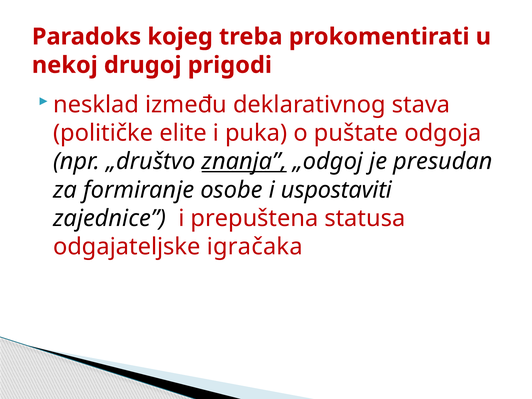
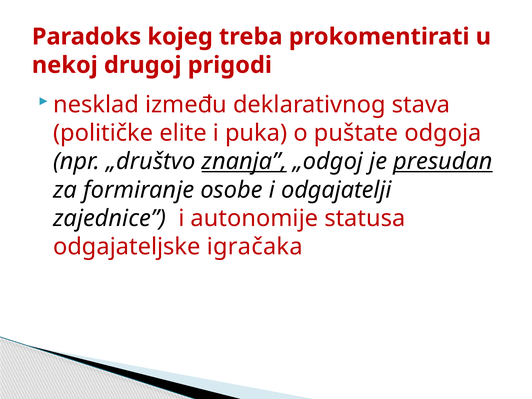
presudan underline: none -> present
uspostaviti: uspostaviti -> odgajatelji
prepuštena: prepuštena -> autonomije
